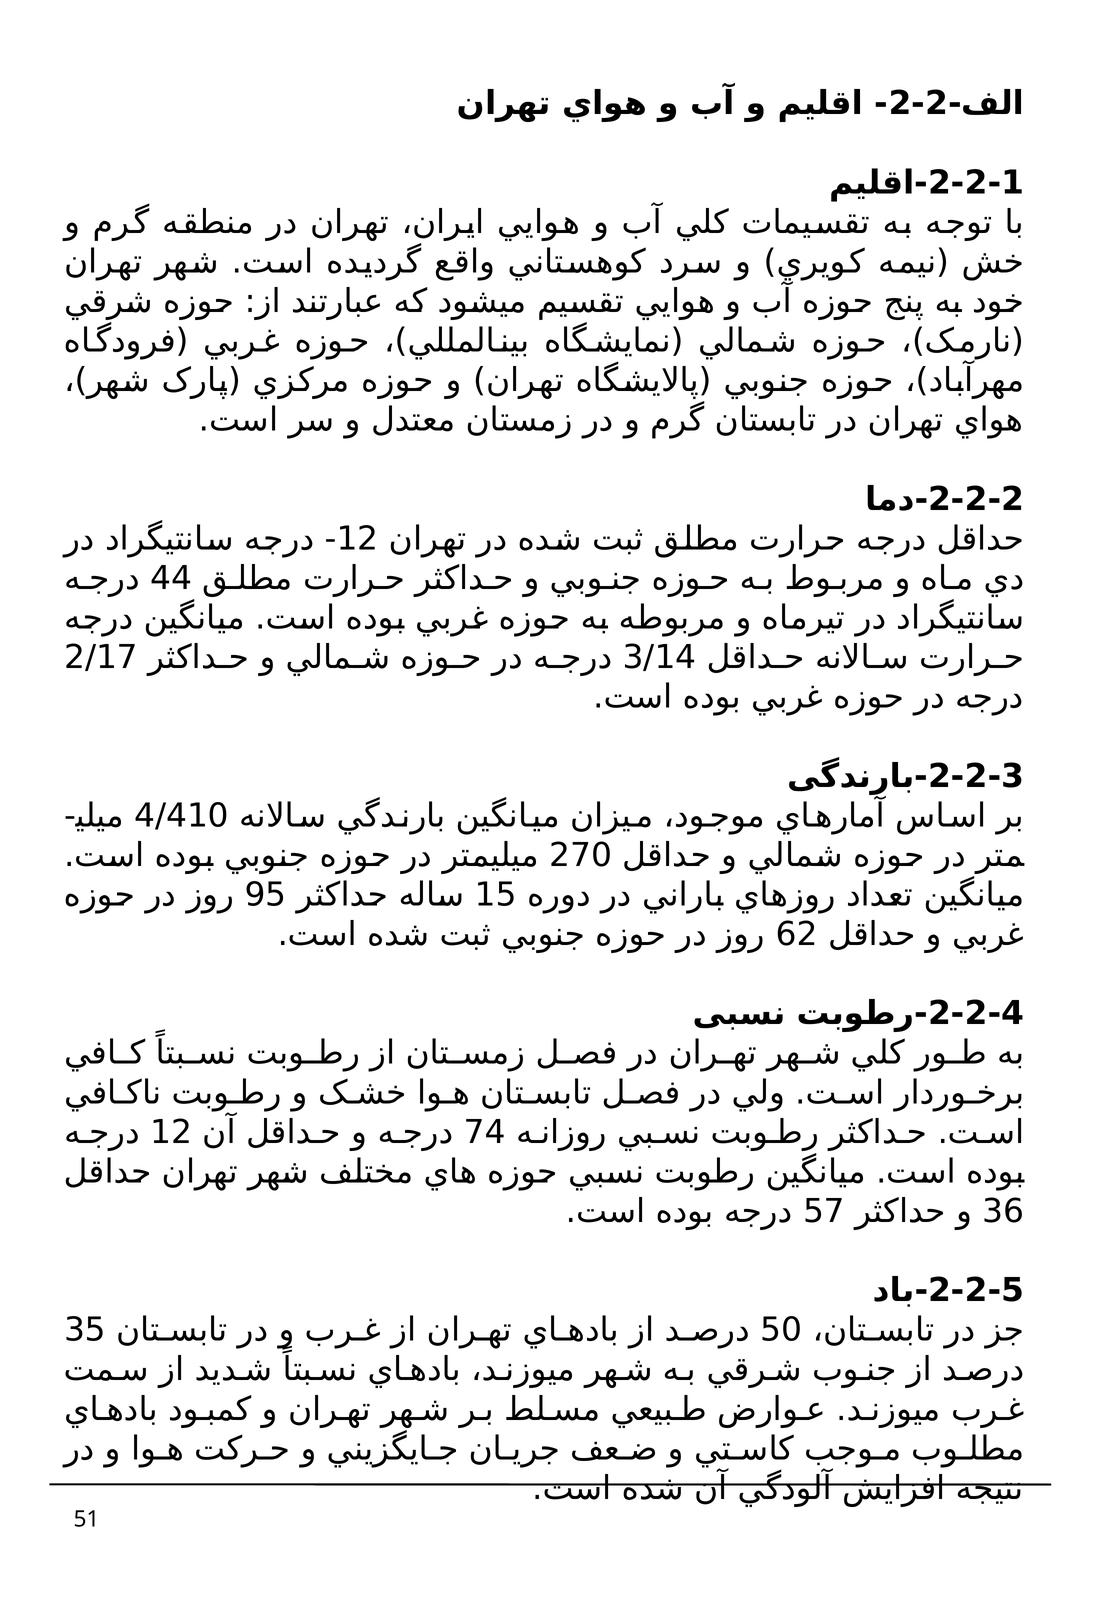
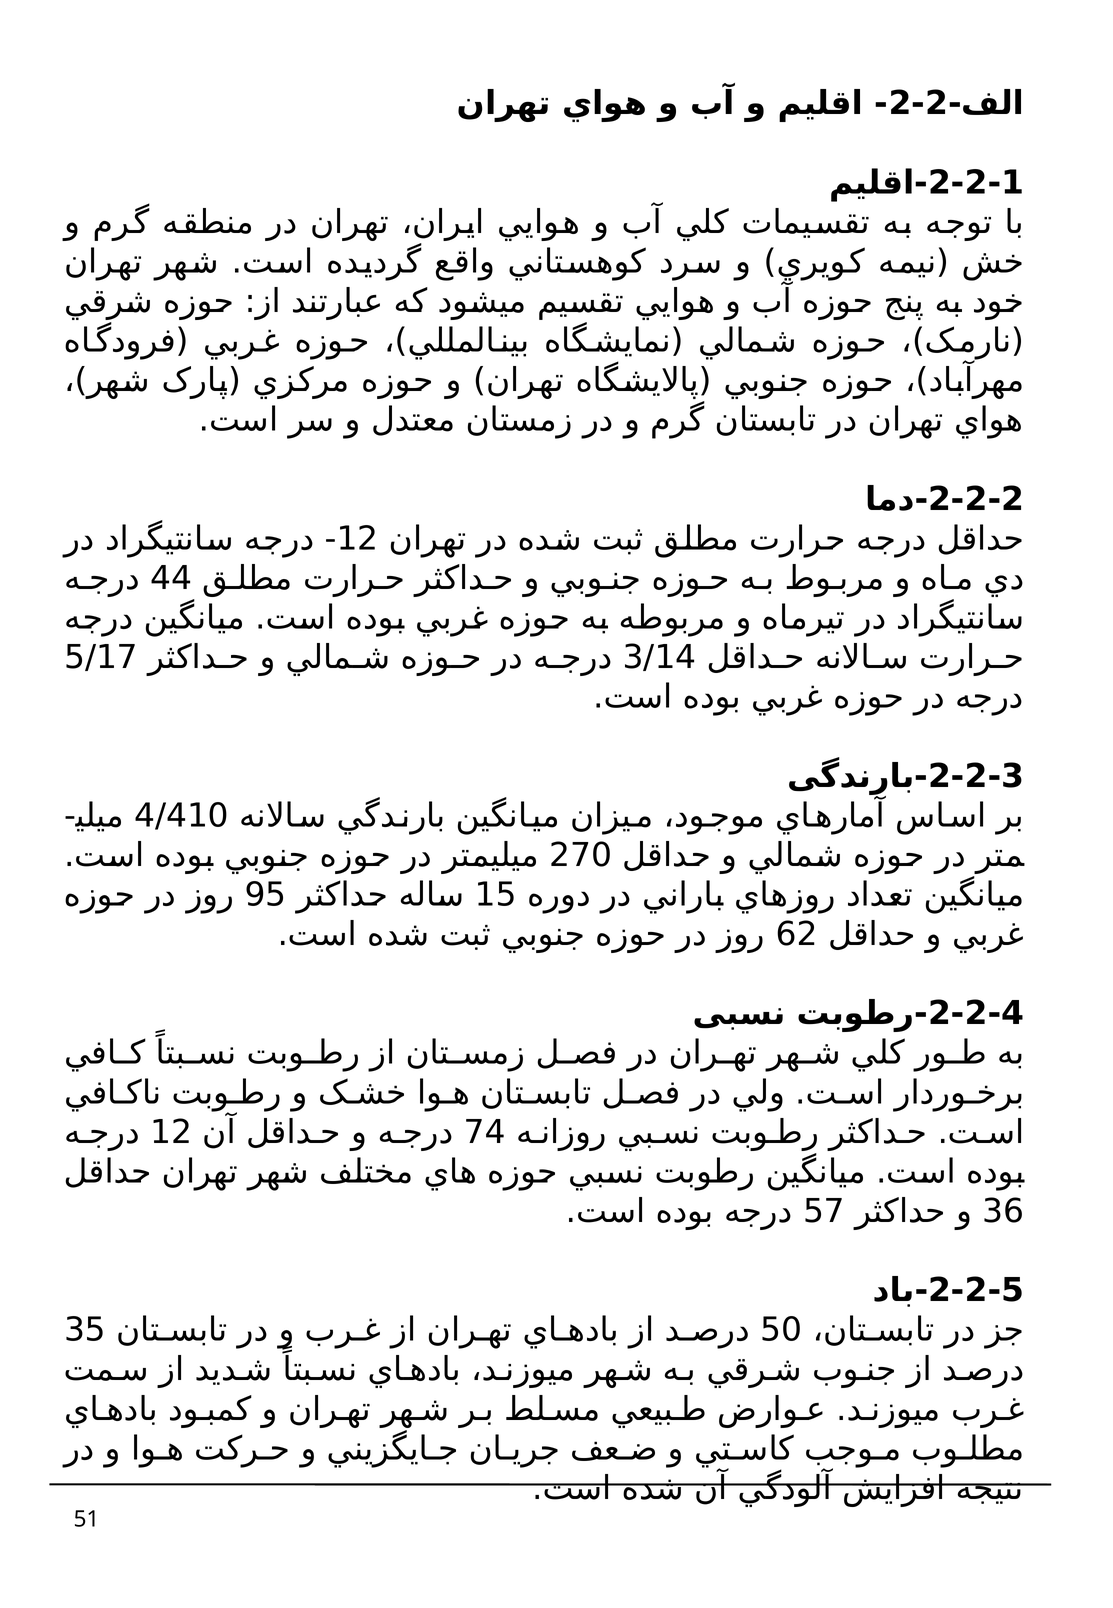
2/17: 2/17 -> 5/17
